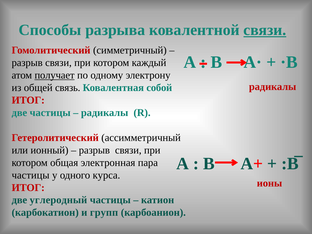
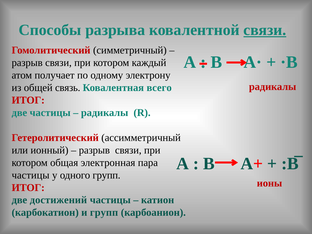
получает underline: present -> none
собой: собой -> всего
одного курса: курса -> групп
углеродный: углеродный -> достижений
